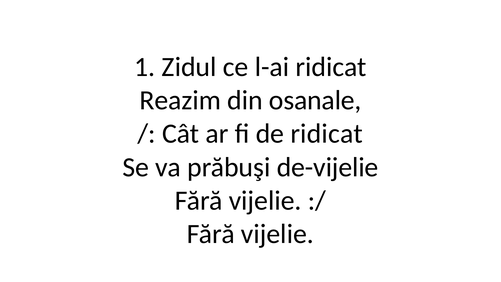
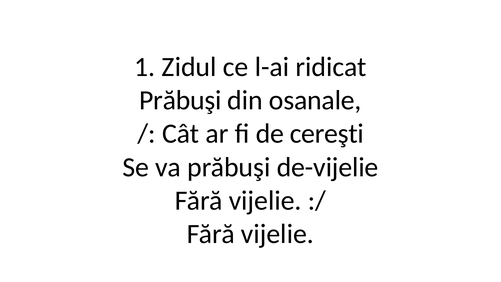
Reazim at (180, 100): Reazim -> Prăbuşi
de ridicat: ridicat -> cereşti
